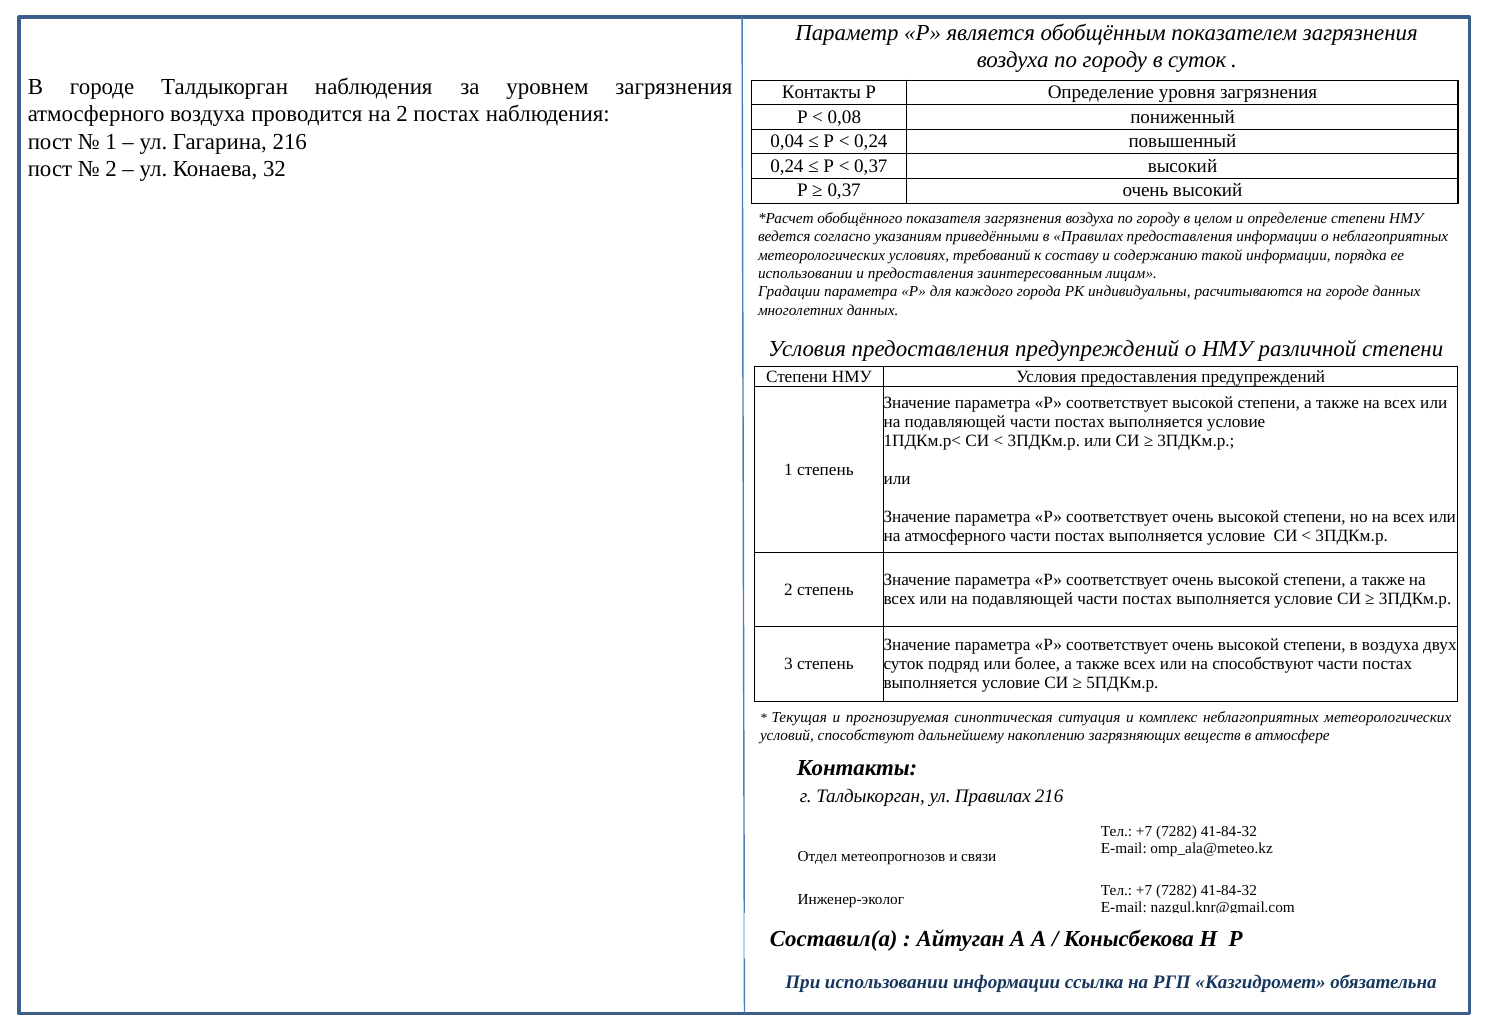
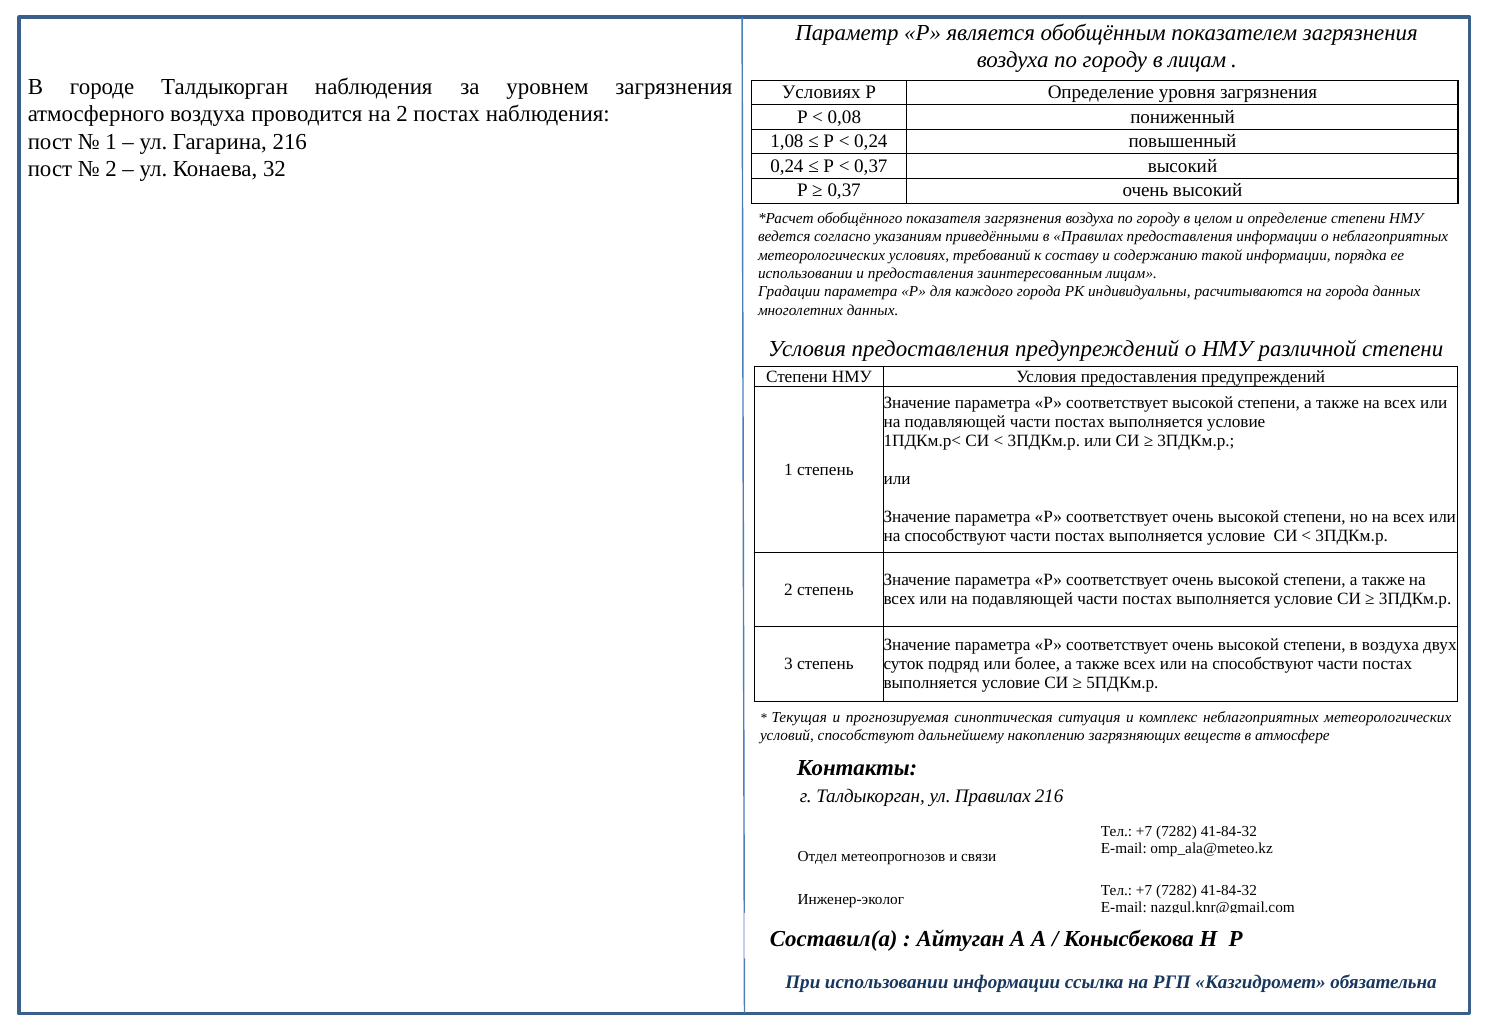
в суток: суток -> лицам
Контакты at (821, 92): Контакты -> Условиях
0,04: 0,04 -> 1,08
на городе: городе -> города
атмосферного at (955, 536): атмосферного -> способствуют
